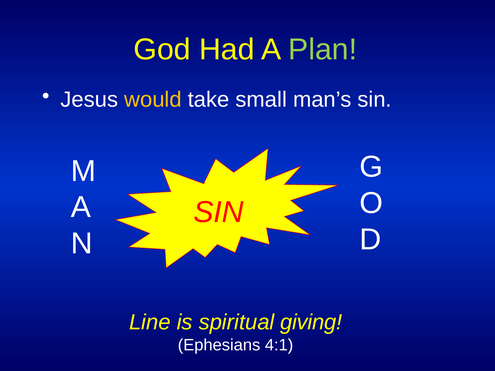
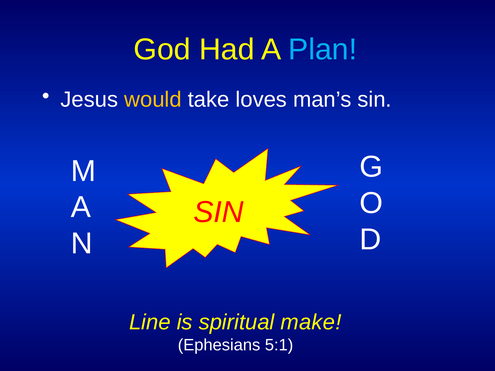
Plan colour: light green -> light blue
small: small -> loves
giving: giving -> make
4:1: 4:1 -> 5:1
